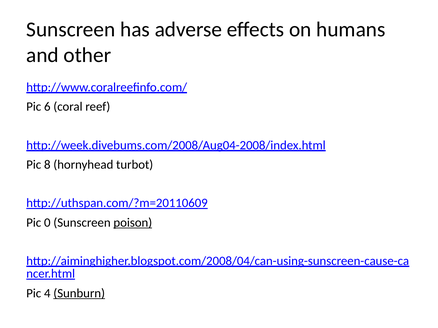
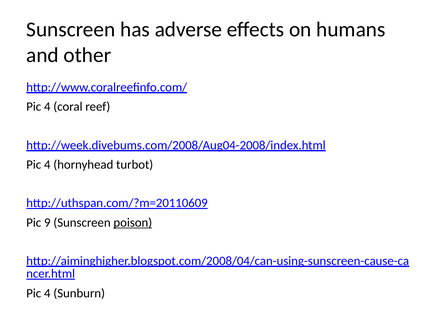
6 at (47, 107): 6 -> 4
8 at (47, 165): 8 -> 4
0: 0 -> 9
Sunburn underline: present -> none
